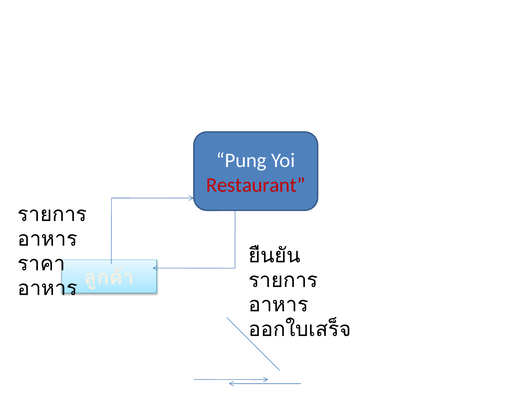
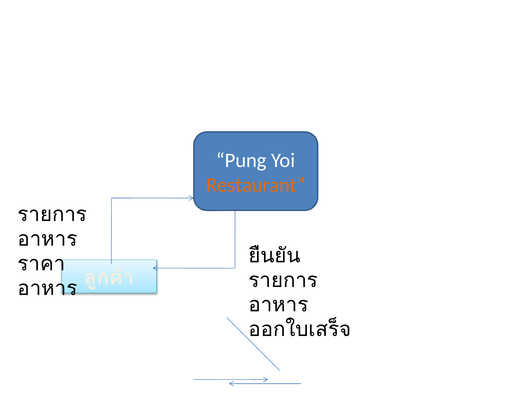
Restaurant colour: red -> orange
